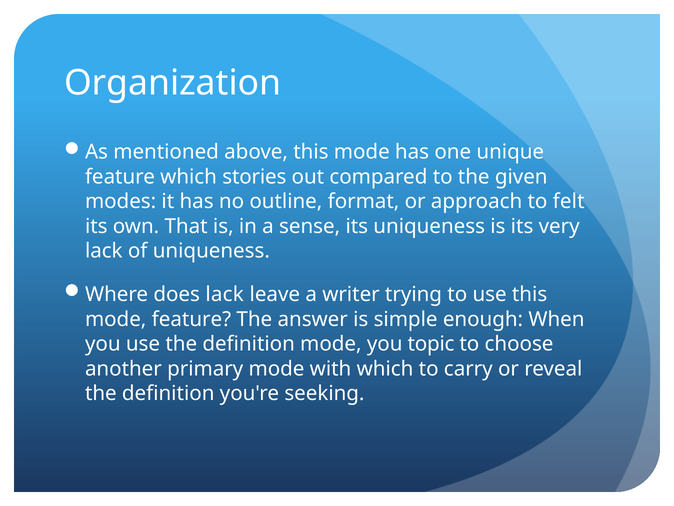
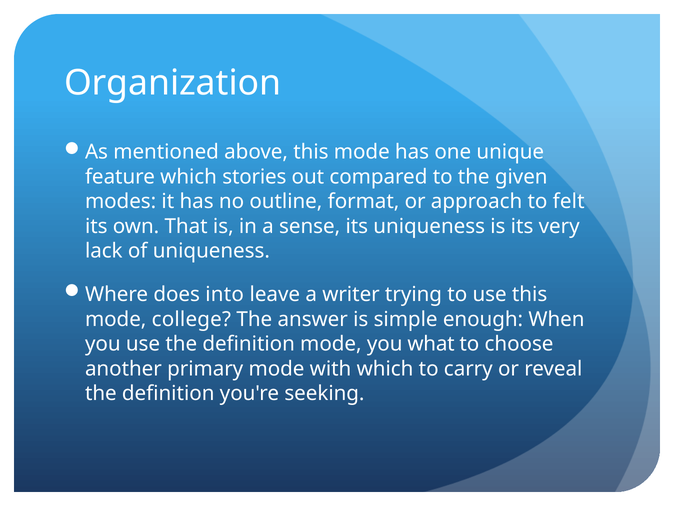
does lack: lack -> into
mode feature: feature -> college
topic: topic -> what
